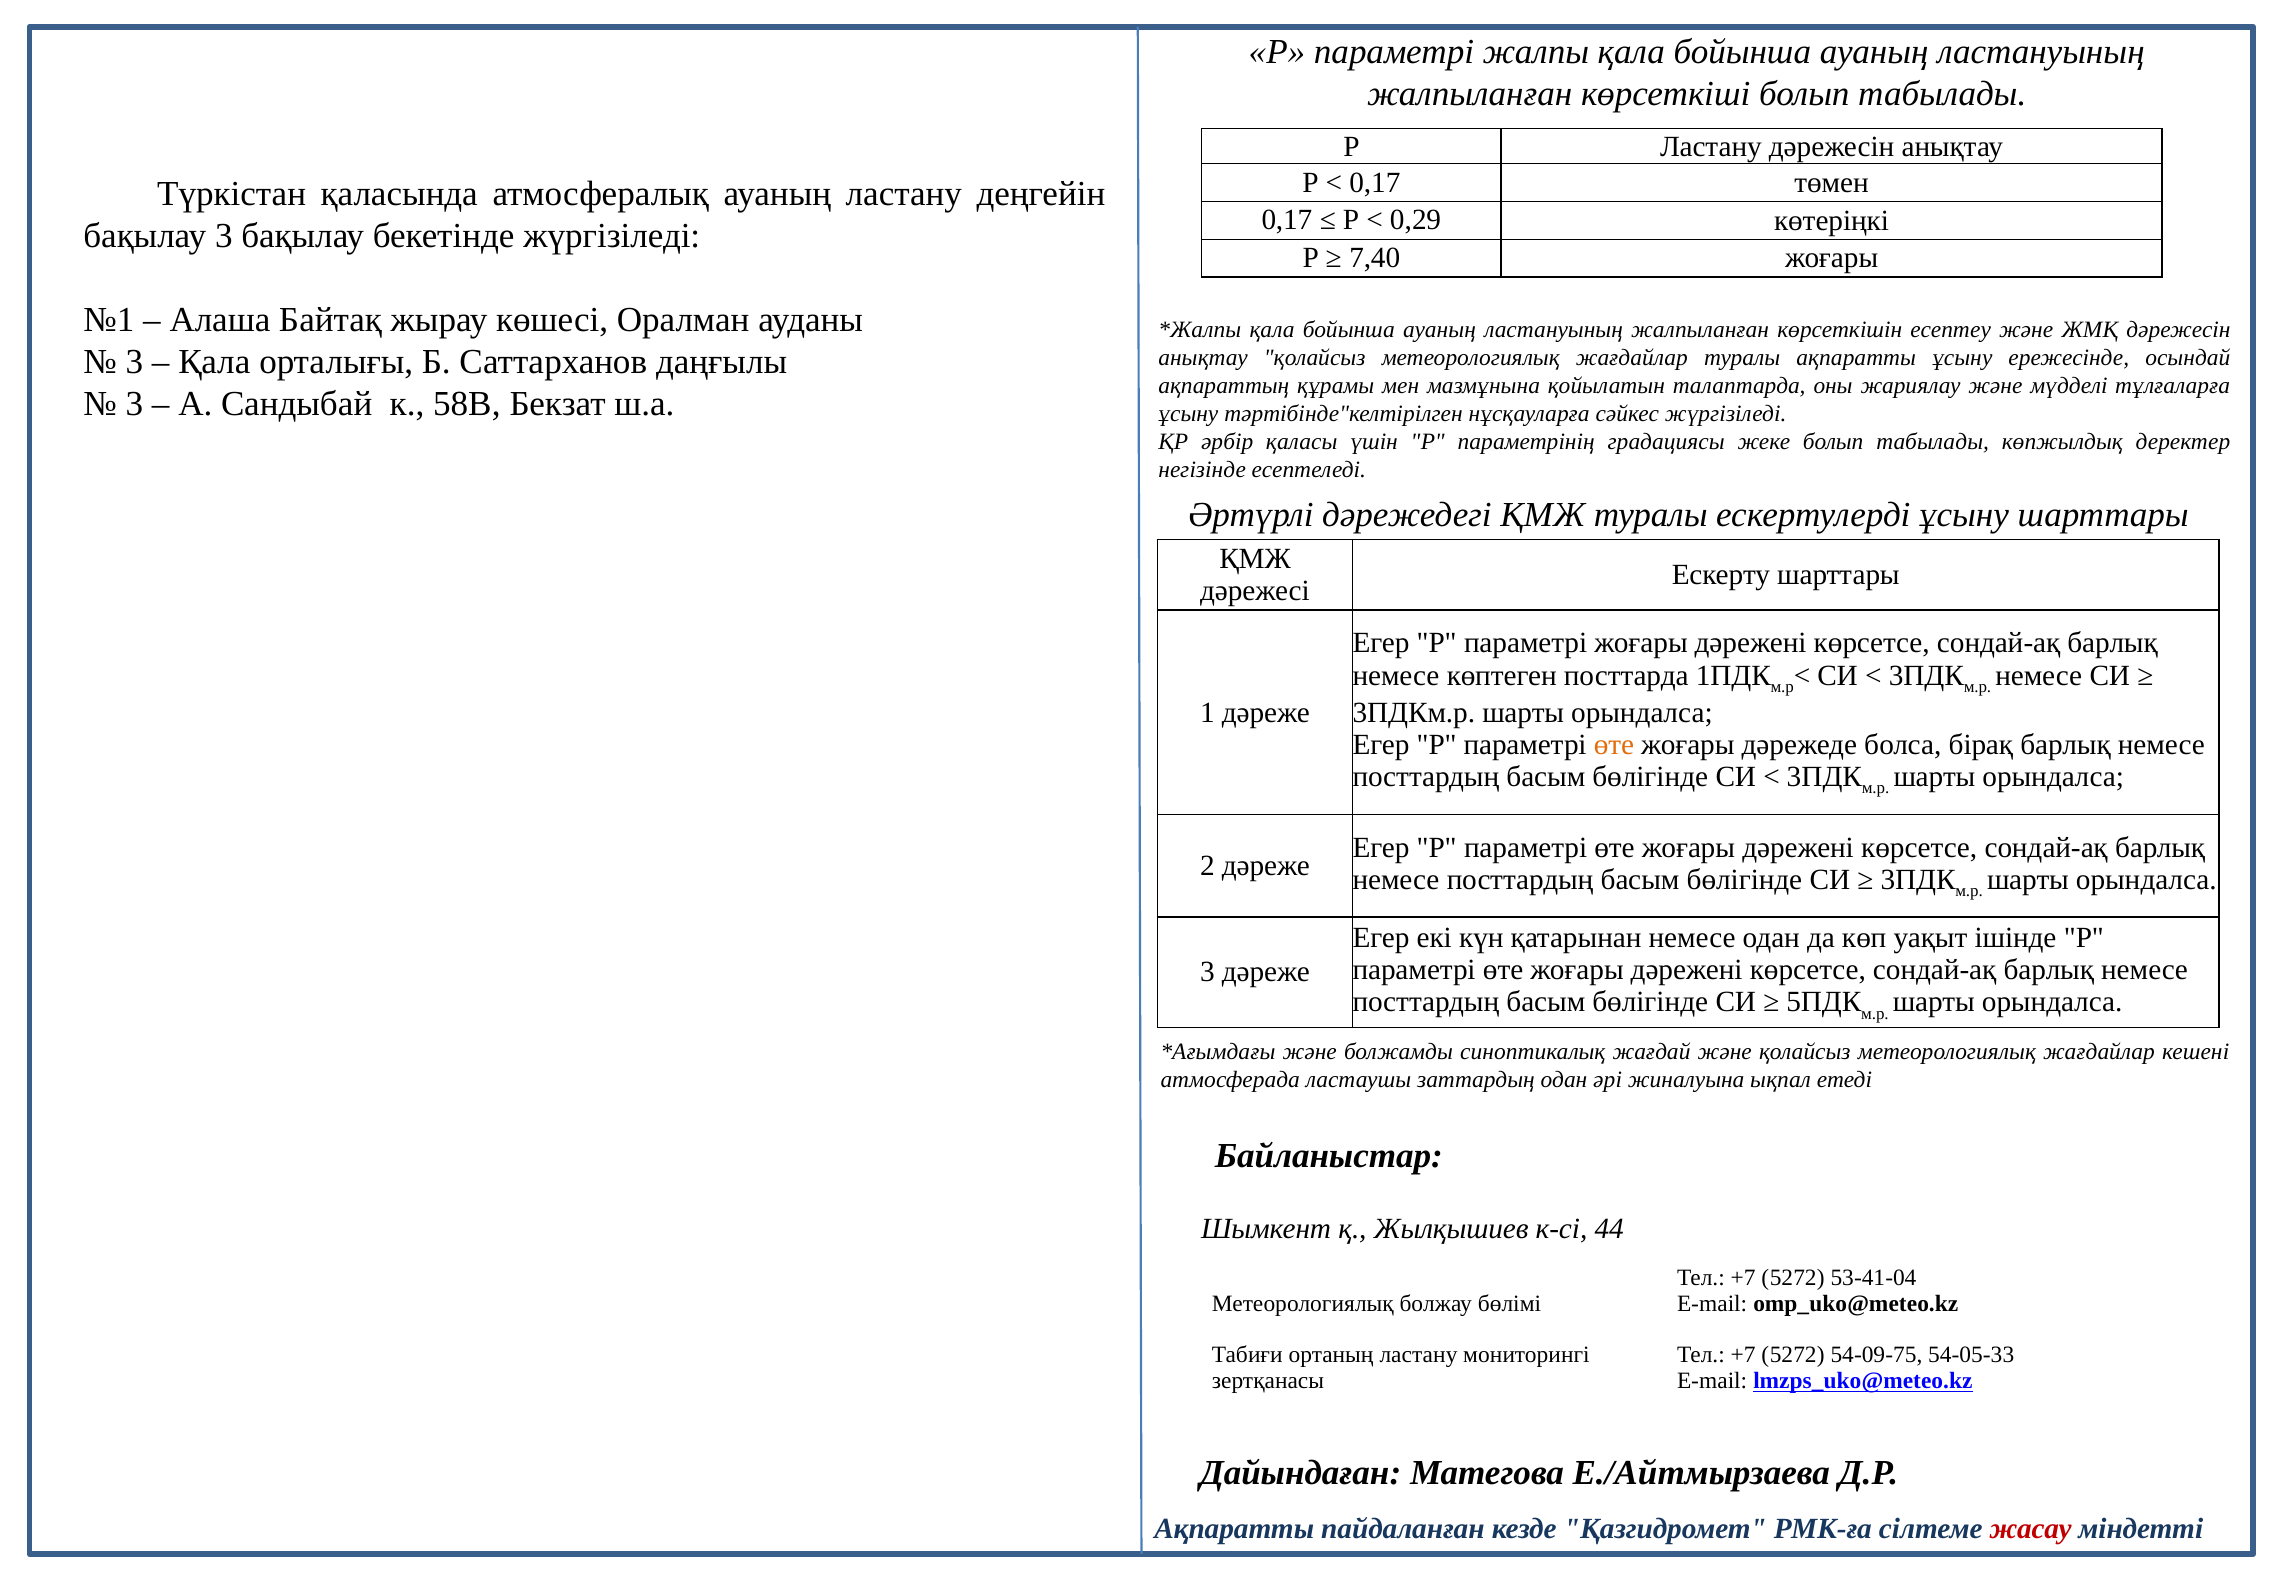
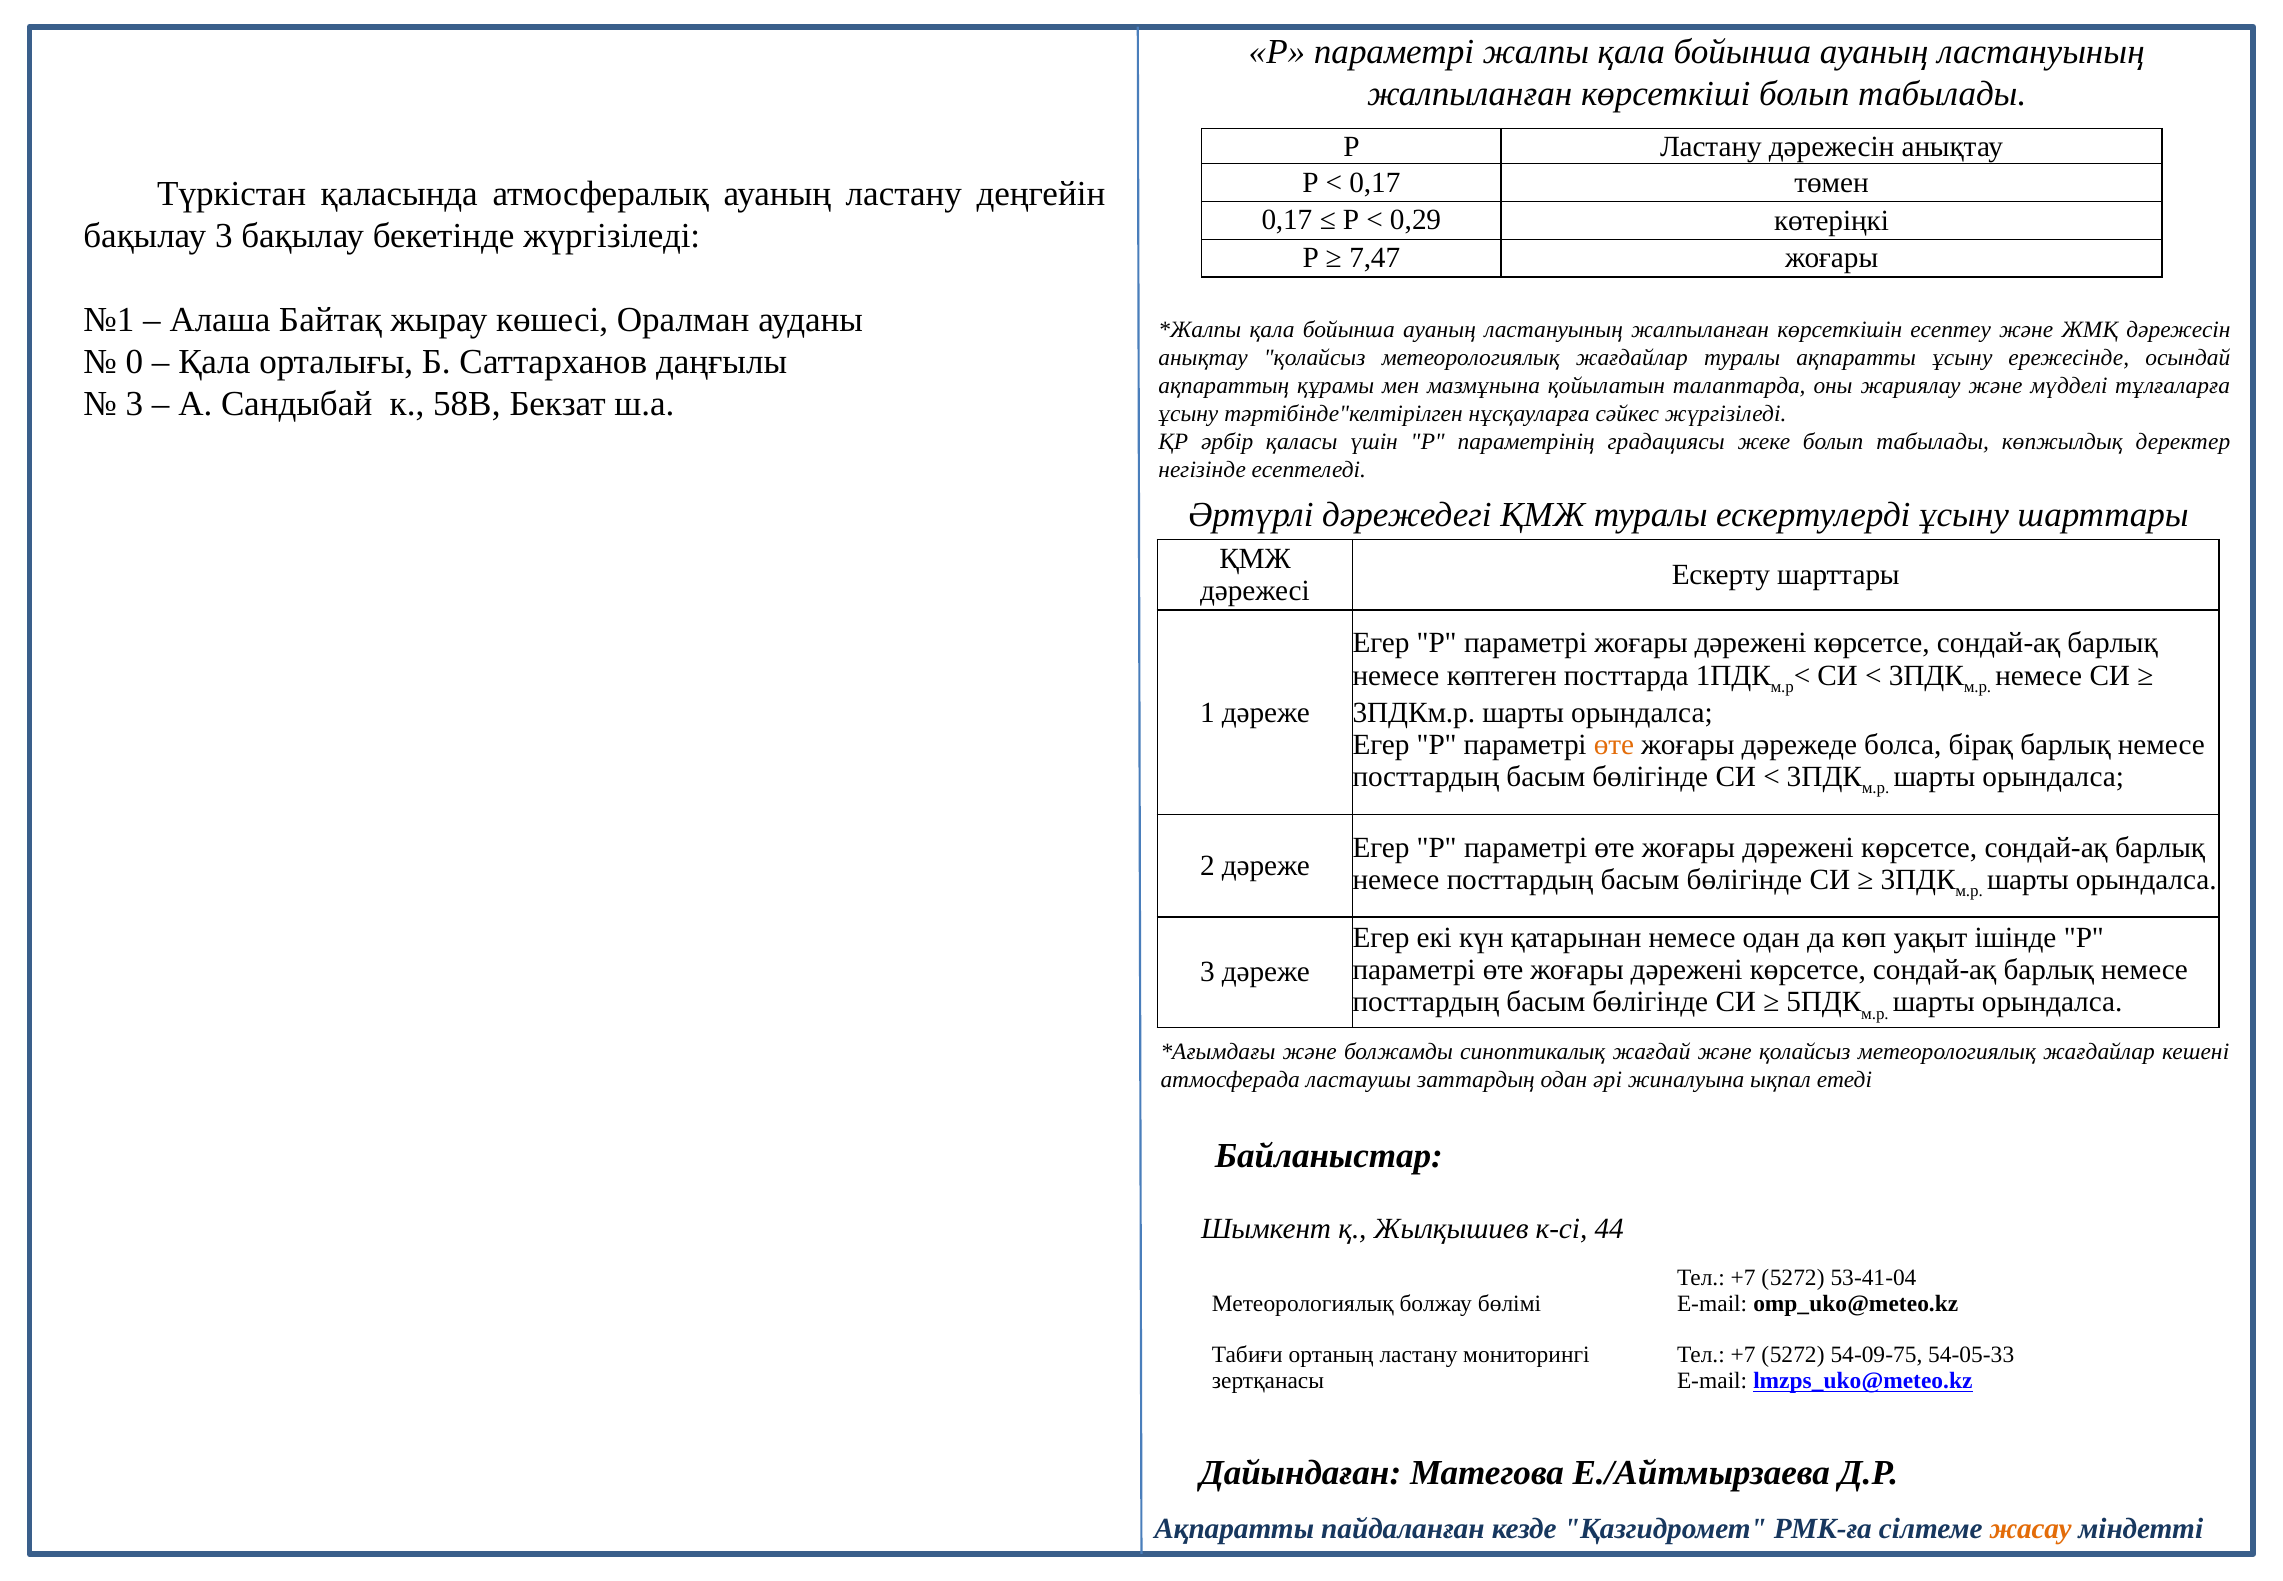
7,40: 7,40 -> 7,47
3 at (134, 362): 3 -> 0
жасау colour: red -> orange
